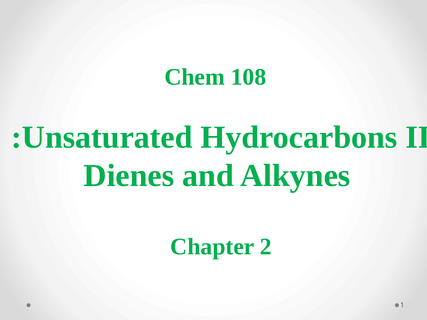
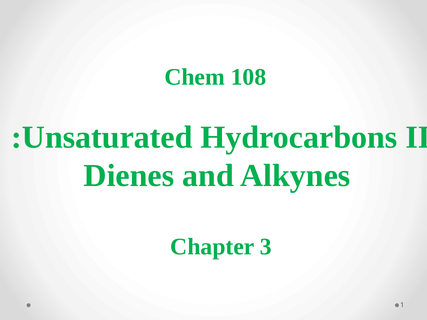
2: 2 -> 3
